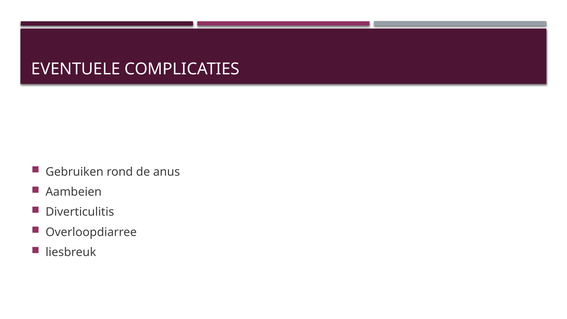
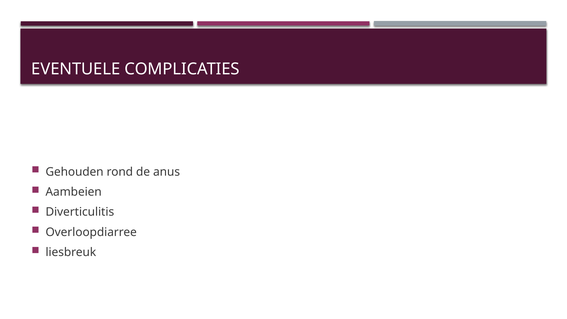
Gebruiken: Gebruiken -> Gehouden
